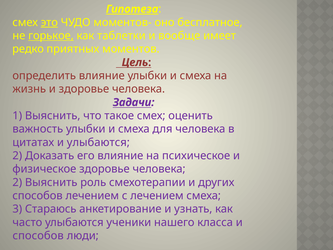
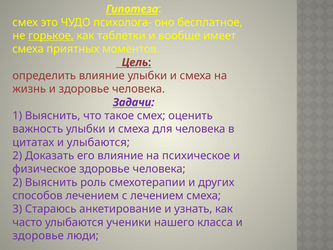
это underline: present -> none
моментов-: моментов- -> психолога-
редко at (28, 49): редко -> смеха
способов at (38, 236): способов -> здоровье
